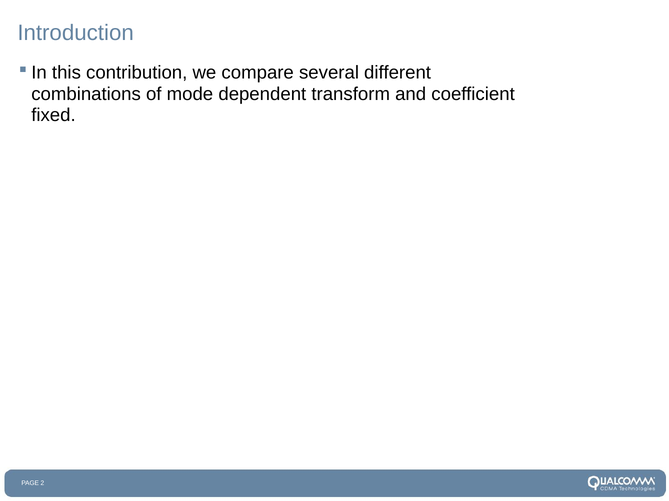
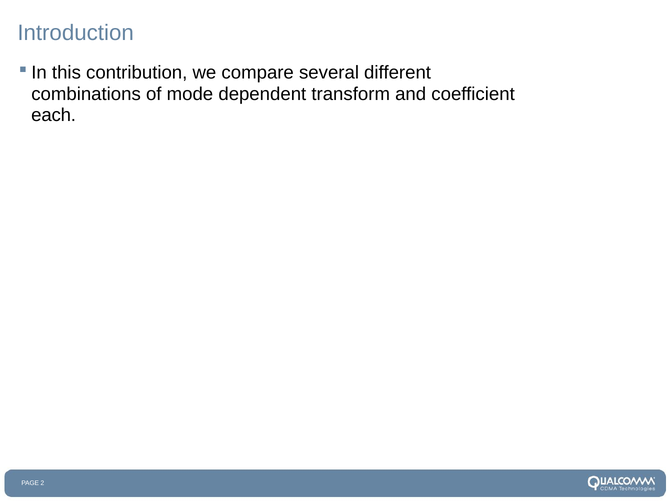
fixed: fixed -> each
